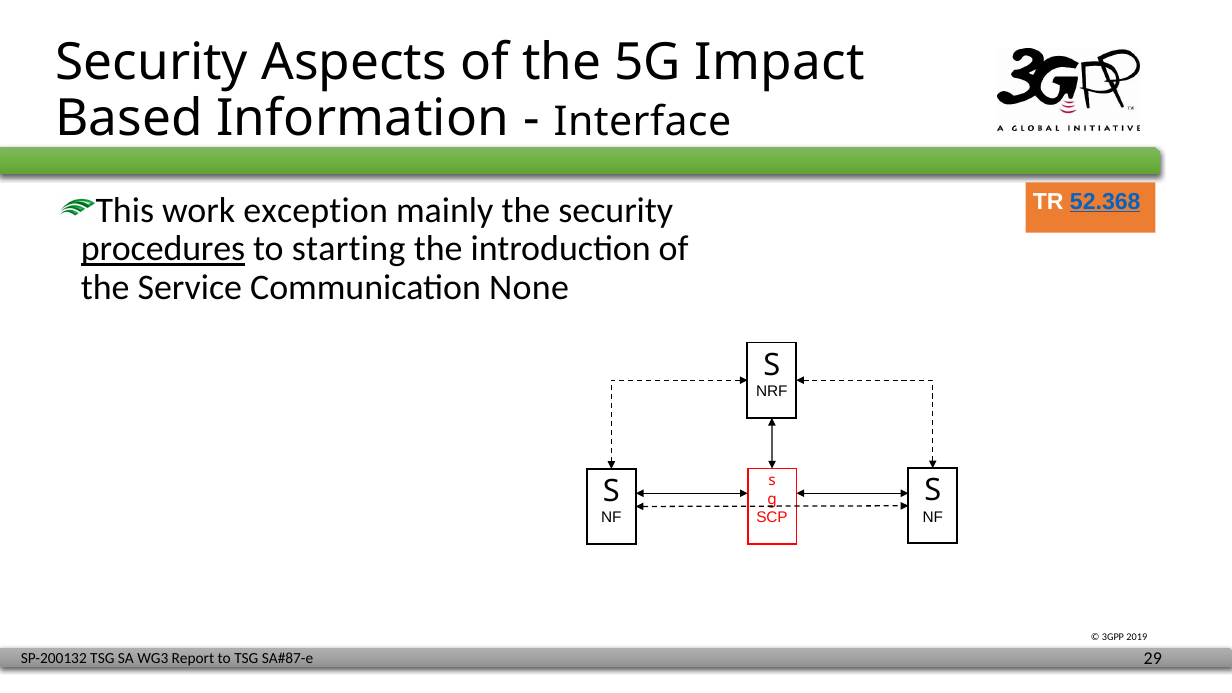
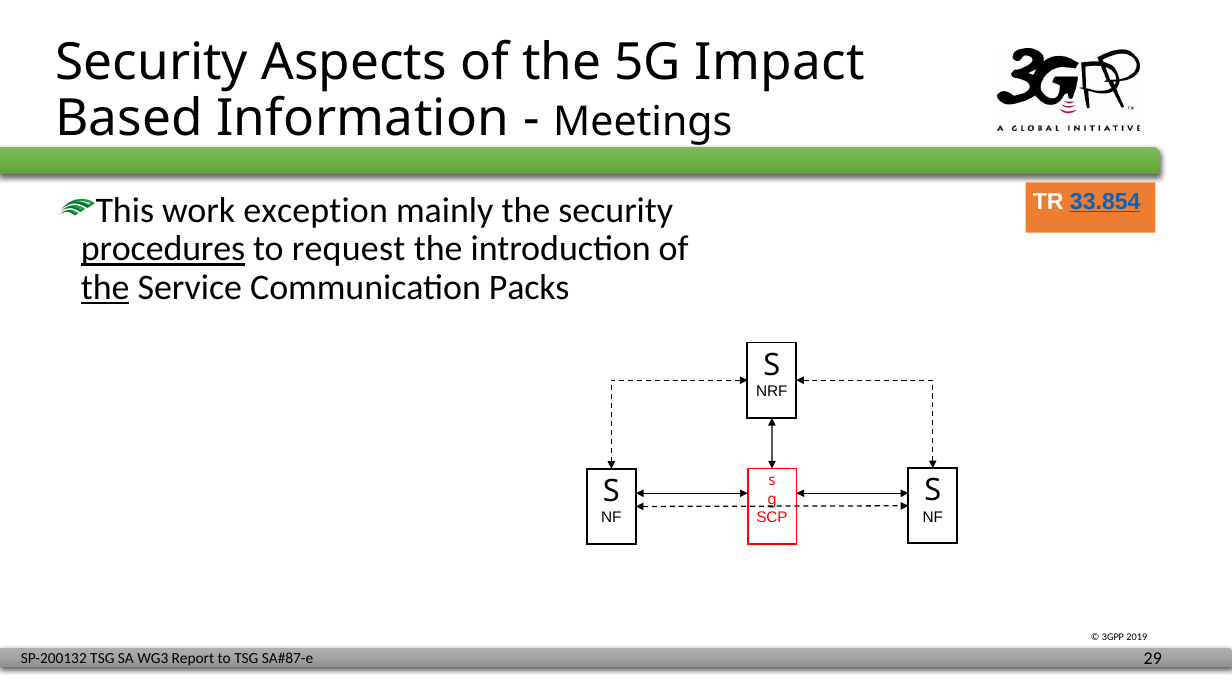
Interface: Interface -> Meetings
52.368: 52.368 -> 33.854
starting: starting -> request
the at (105, 288) underline: none -> present
None: None -> Packs
